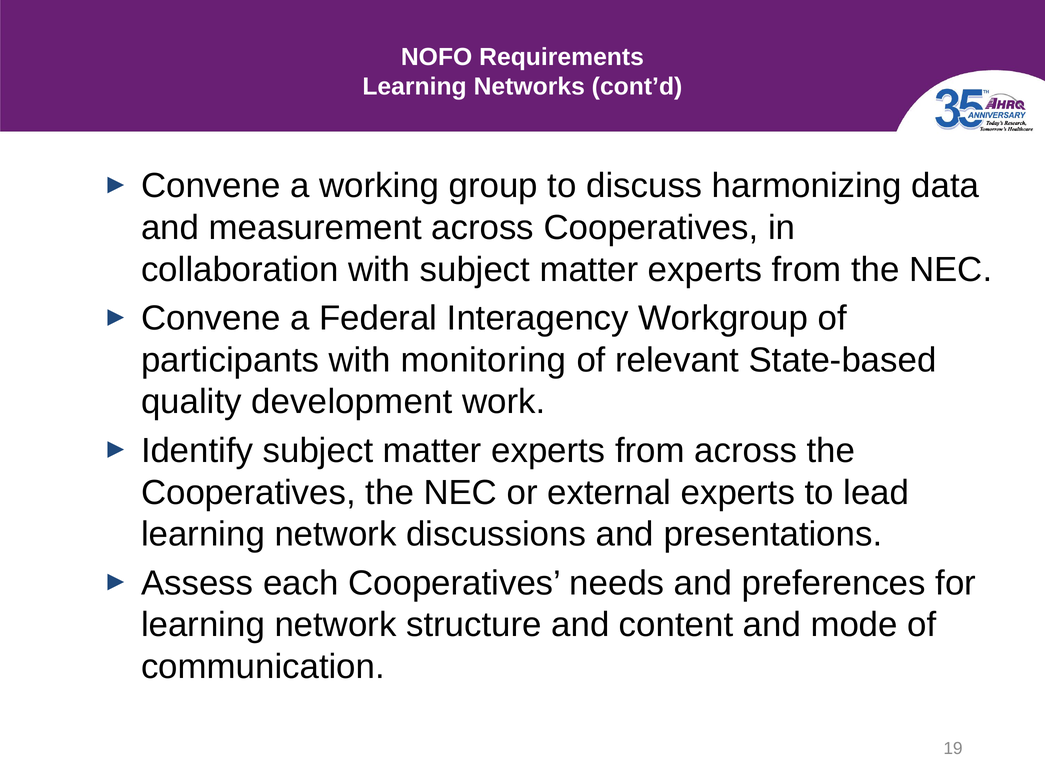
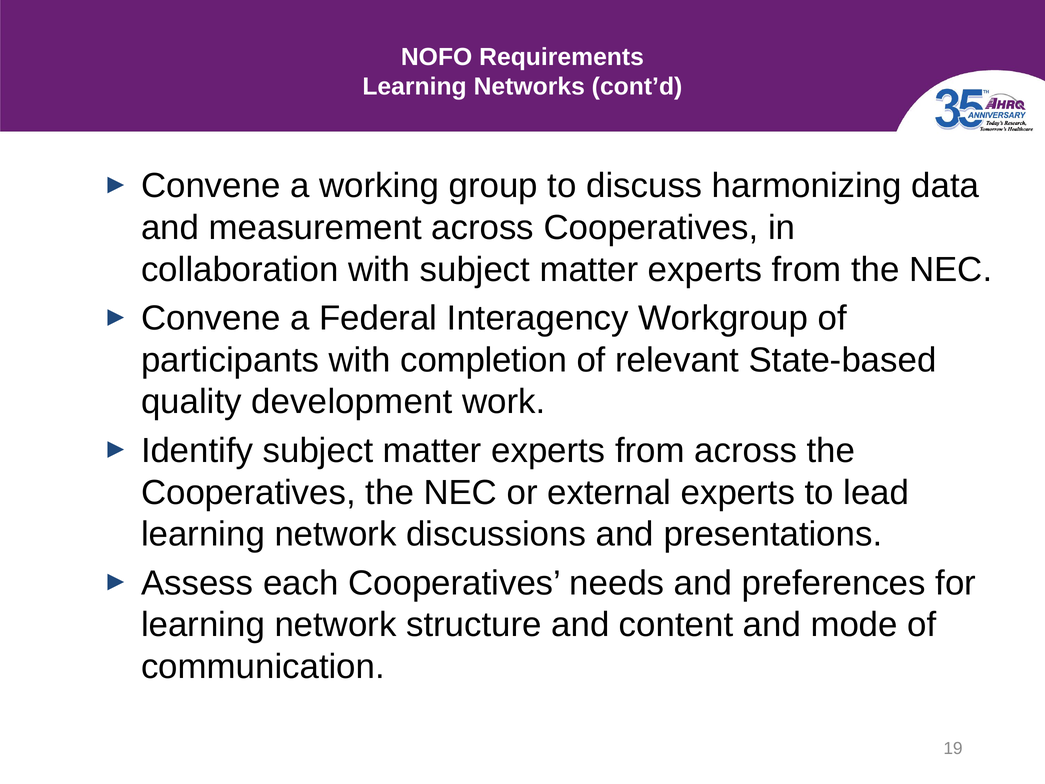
monitoring: monitoring -> completion
